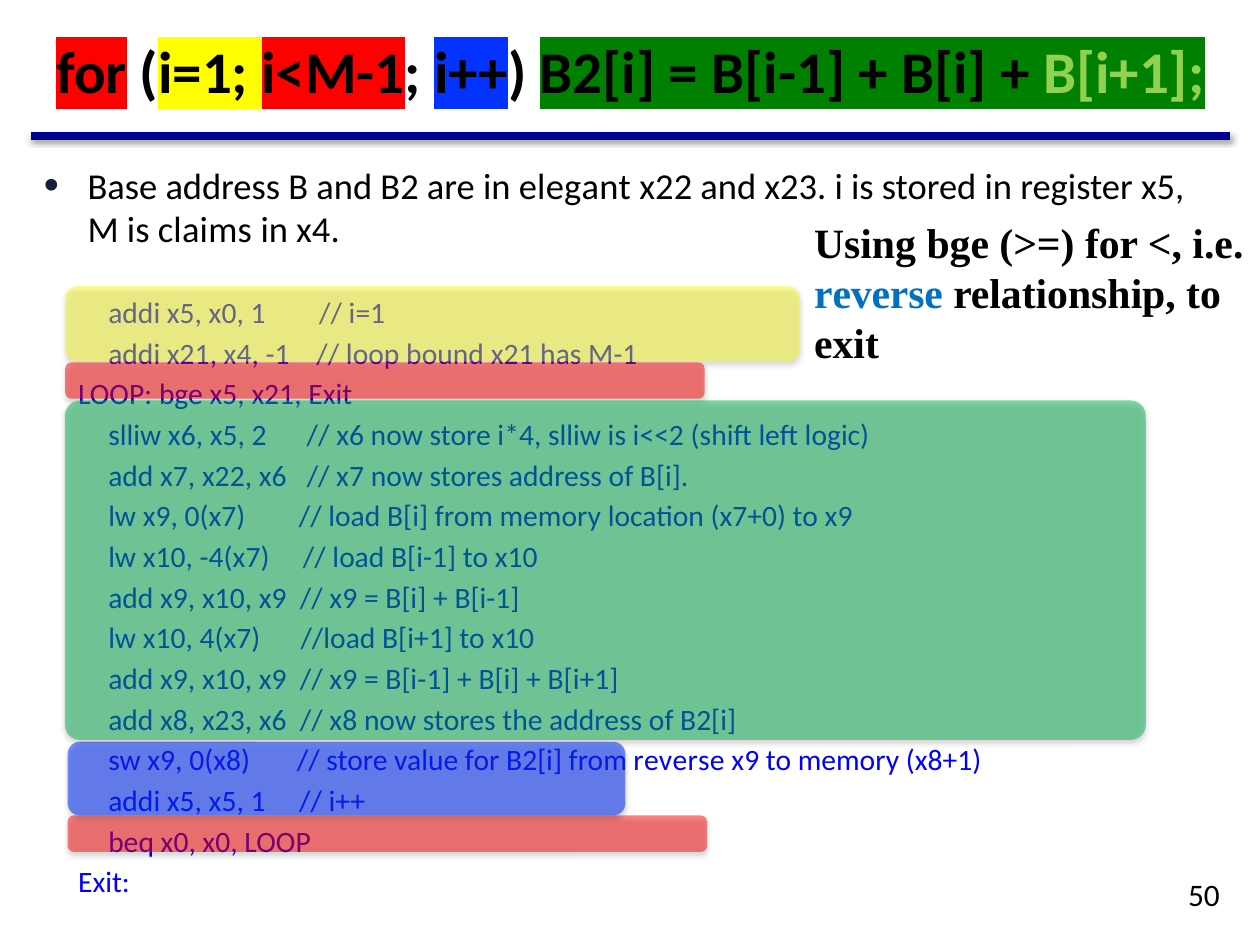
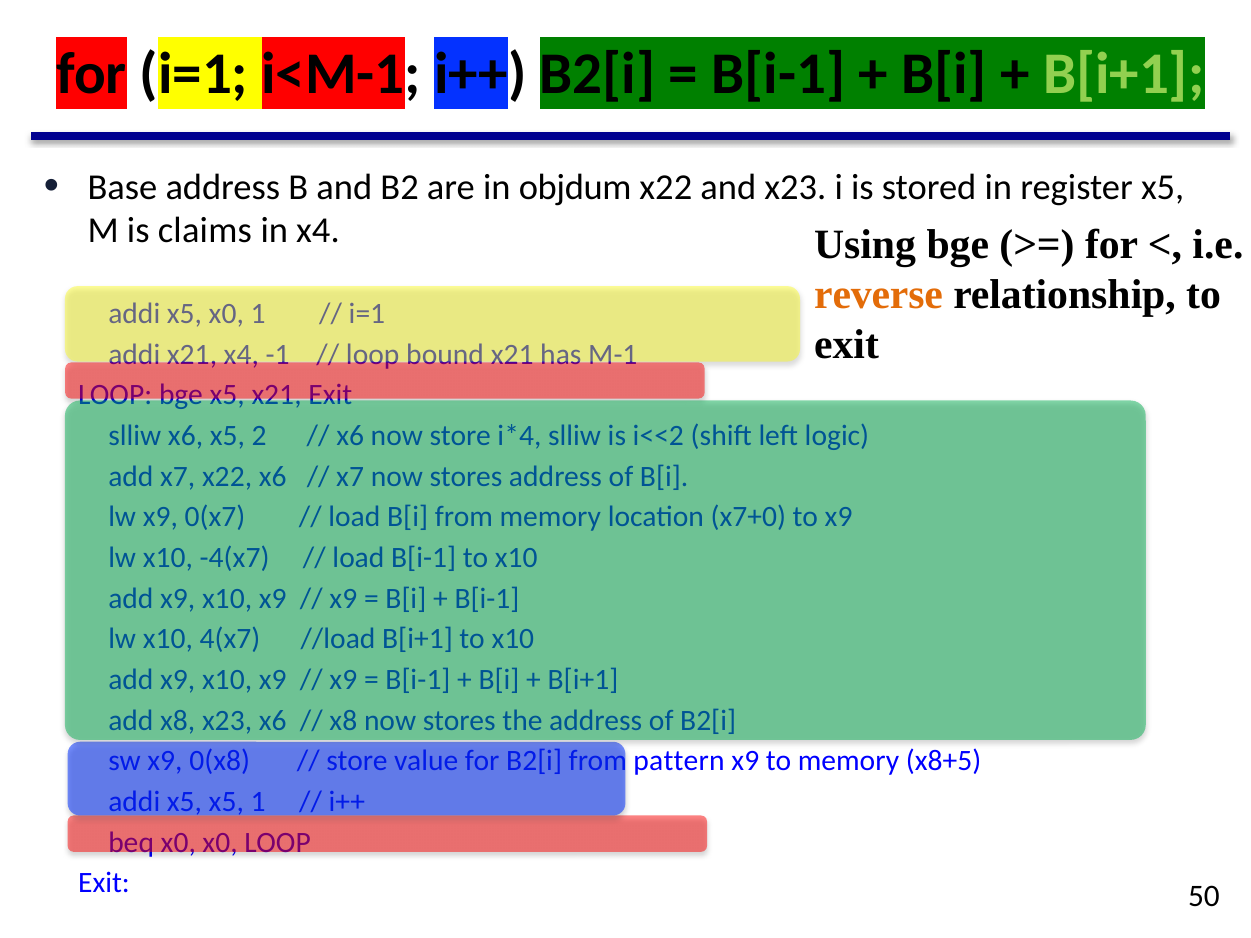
elegant: elegant -> objdum
reverse at (879, 295) colour: blue -> orange
reverse at (679, 761): reverse -> pattern
x8+1: x8+1 -> x8+5
